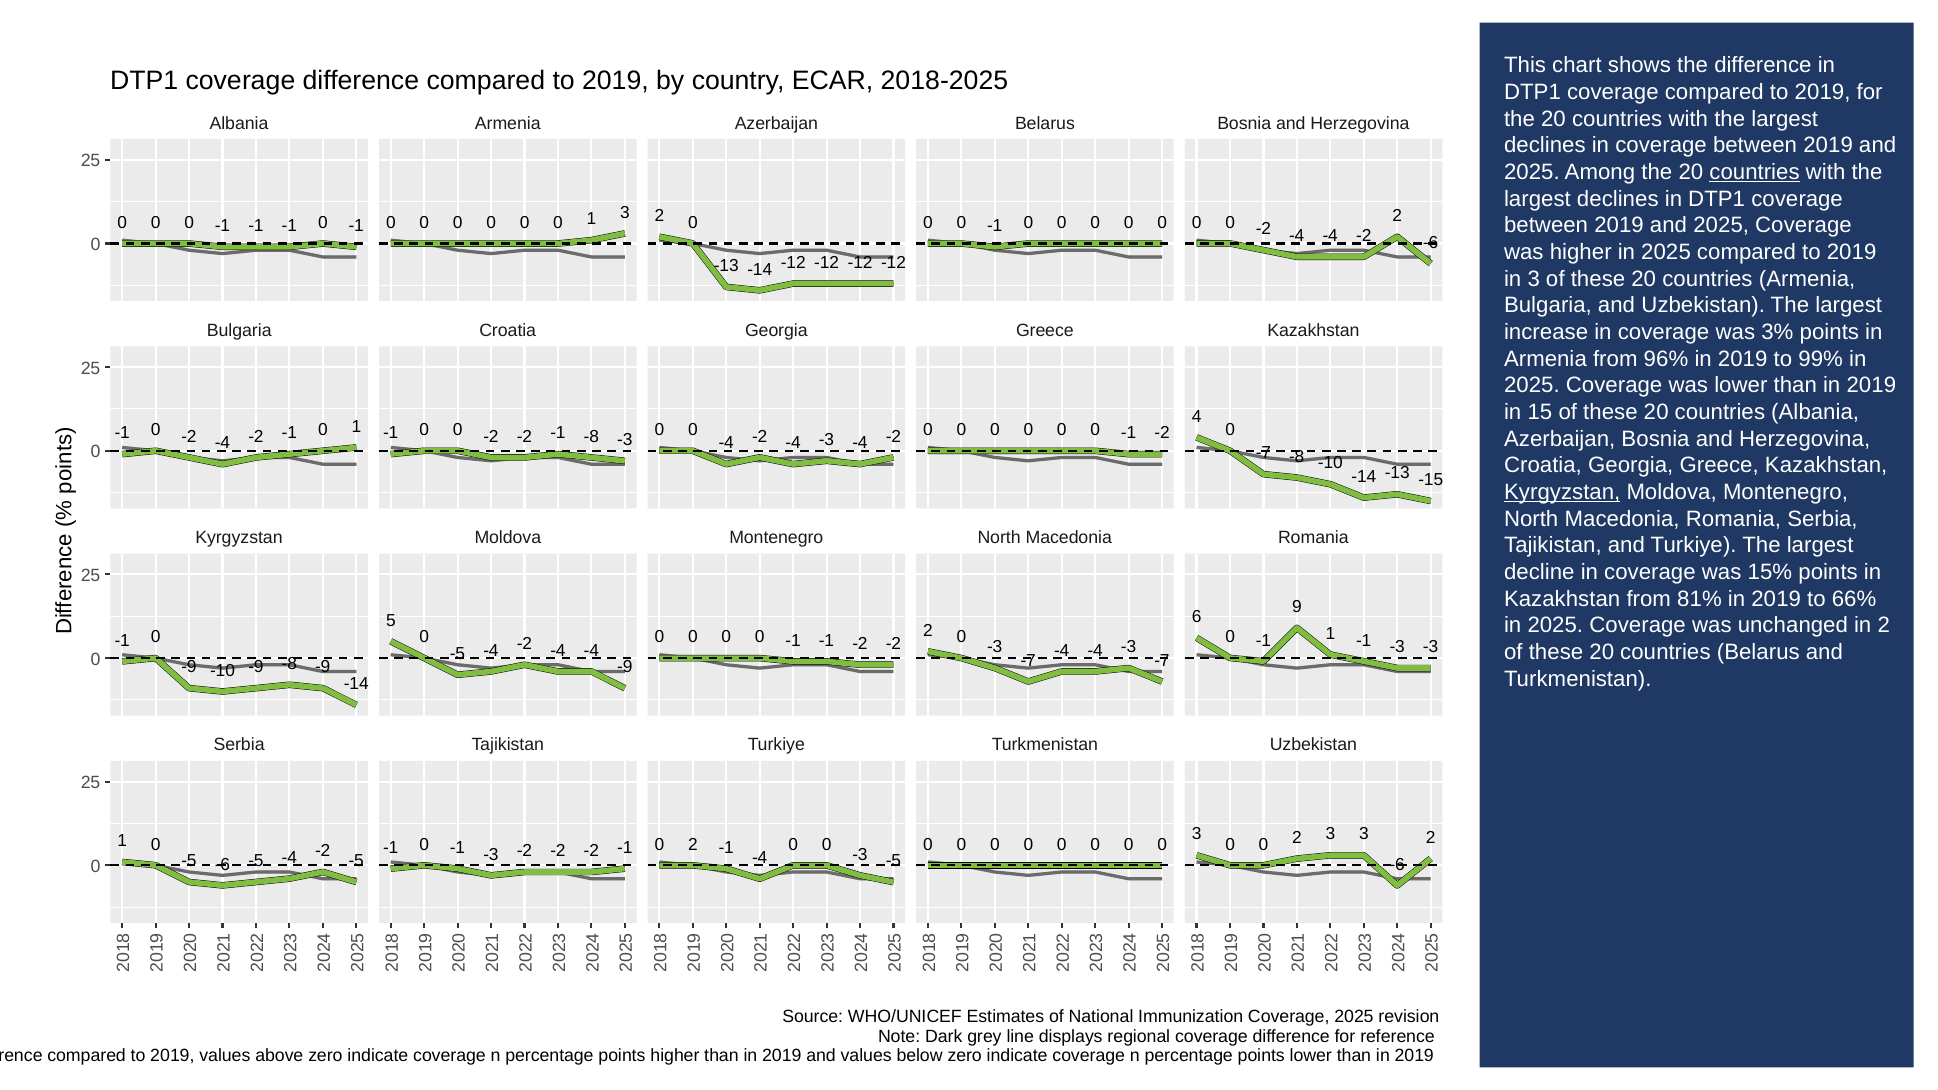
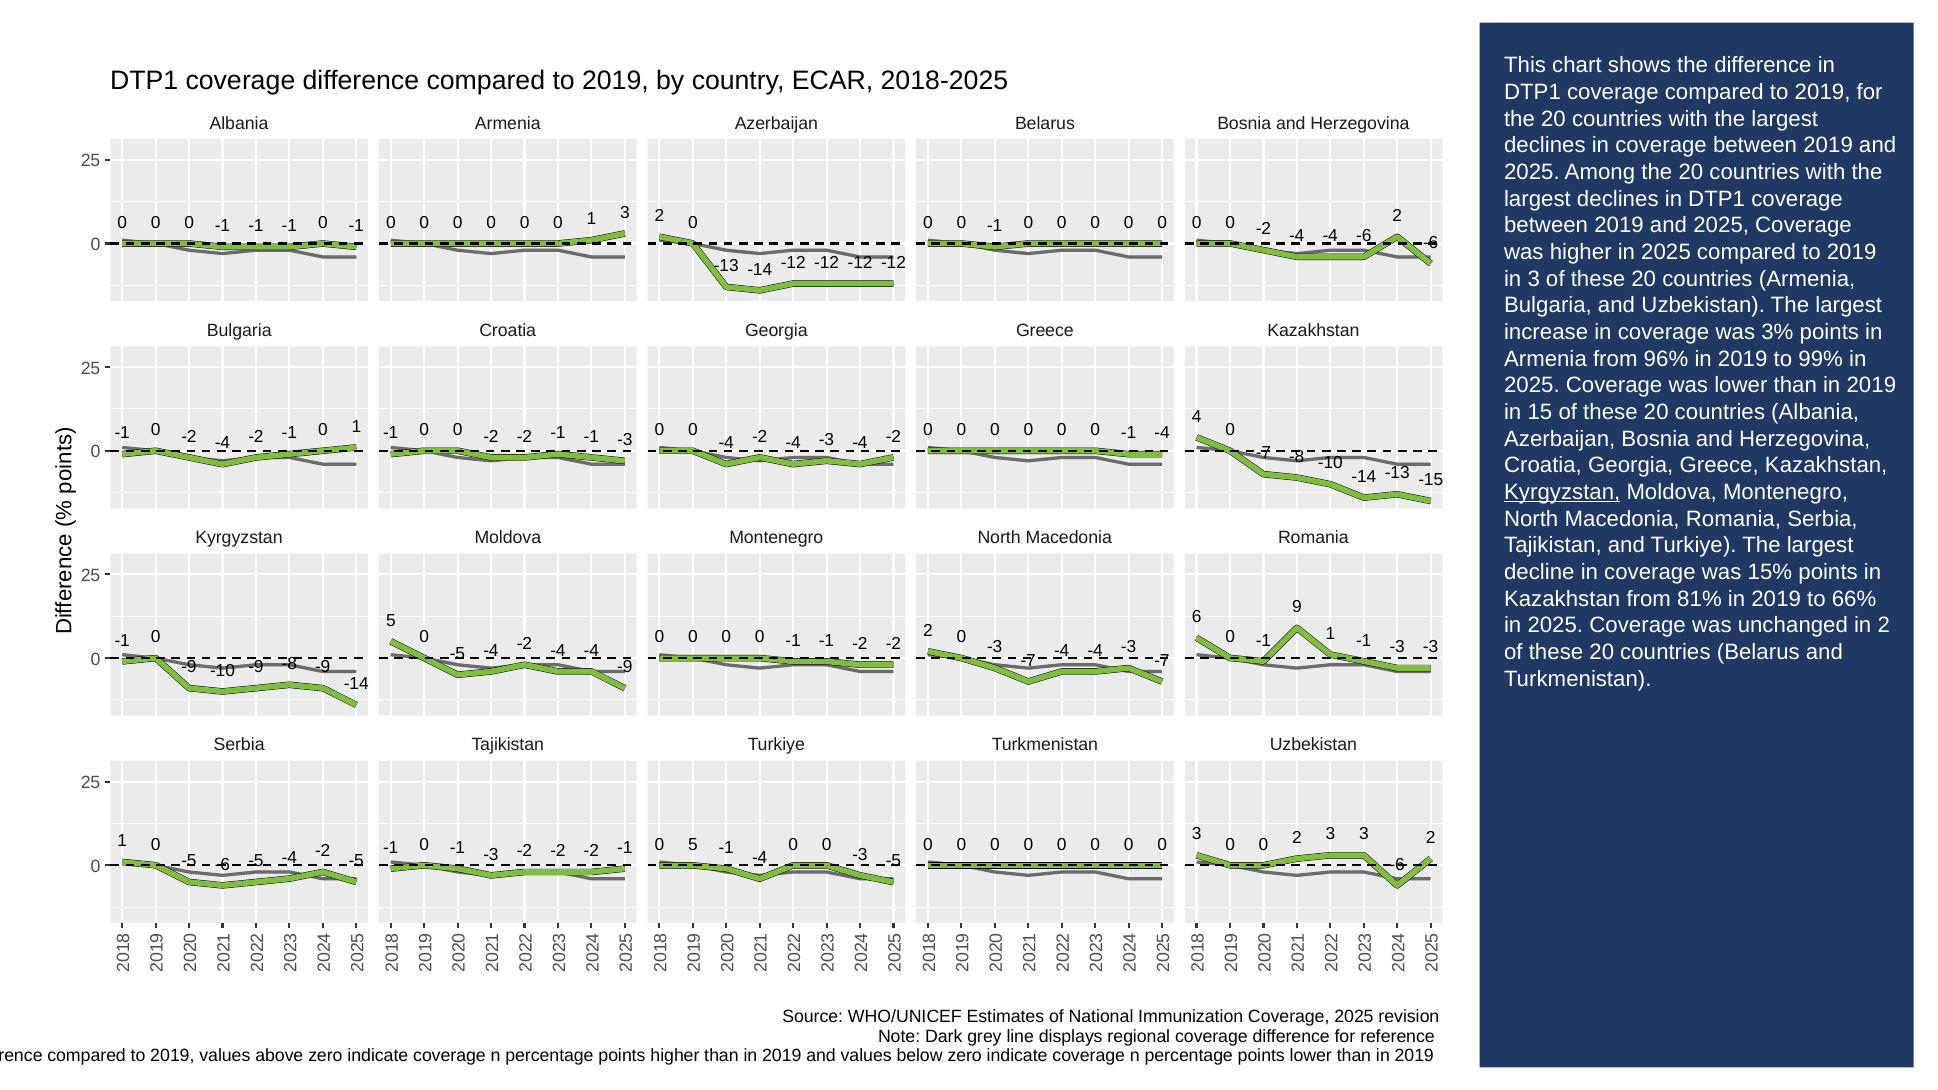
countries at (1755, 172) underline: present -> none
-4 -4 -2: -2 -> -6
0 -1 -2: -2 -> -4
-2 -1 -8: -8 -> -1
2 at (693, 844): 2 -> 5
